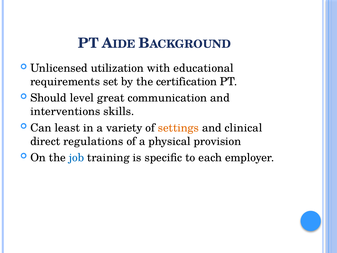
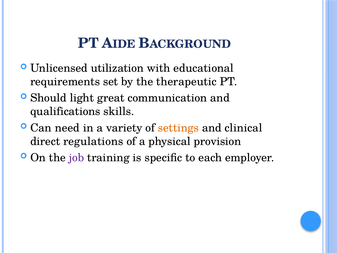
certification: certification -> therapeutic
level: level -> light
interventions: interventions -> qualifications
least: least -> need
job colour: blue -> purple
